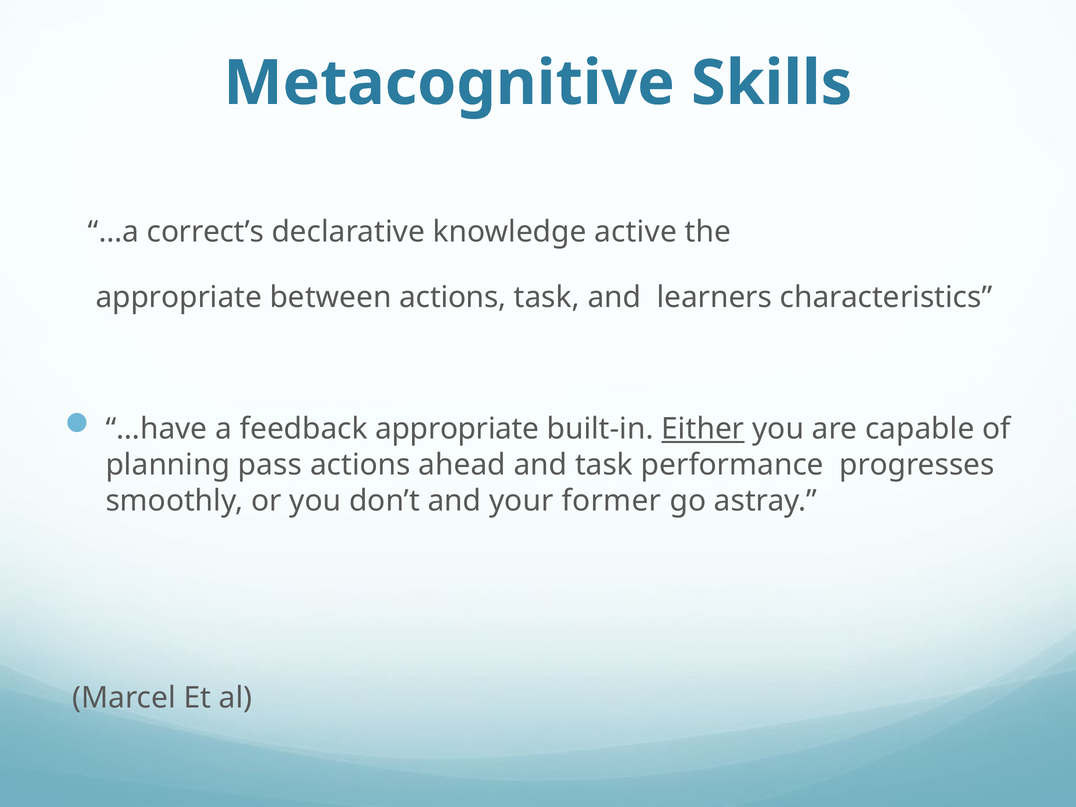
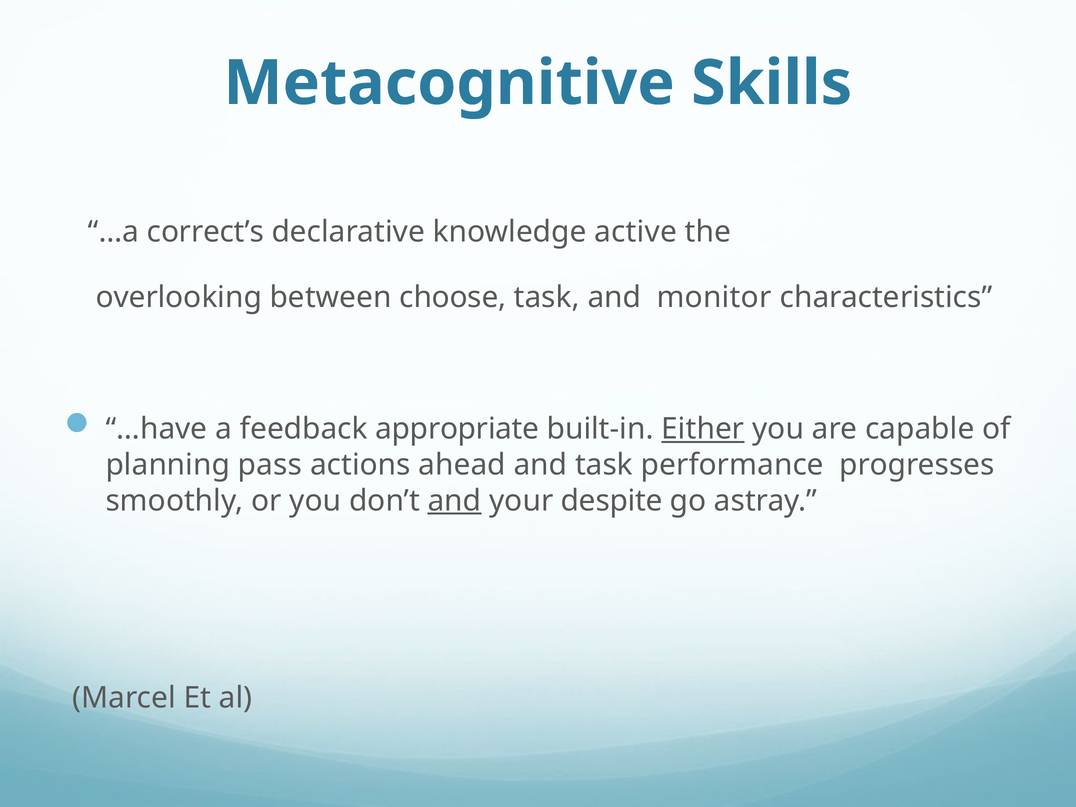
appropriate at (179, 297): appropriate -> overlooking
between actions: actions -> choose
learners: learners -> monitor
and at (454, 501) underline: none -> present
former: former -> despite
